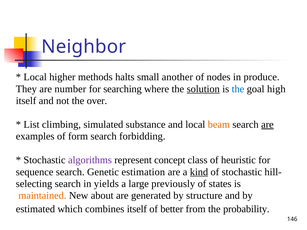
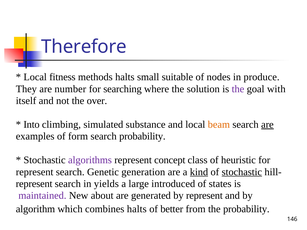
Neighbor: Neighbor -> Therefore
higher: higher -> fitness
another: another -> suitable
solution underline: present -> none
the at (238, 89) colour: blue -> purple
high: high -> with
List: List -> Into
search forbidding: forbidding -> probability
sequence at (35, 172): sequence -> represent
estimation: estimation -> generation
stochastic at (242, 172) underline: none -> present
selecting at (34, 184): selecting -> represent
previously: previously -> introduced
maintained colour: orange -> purple
by structure: structure -> represent
estimated: estimated -> algorithm
combines itself: itself -> halts
